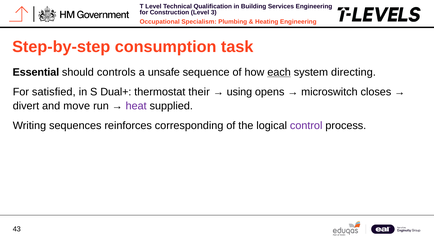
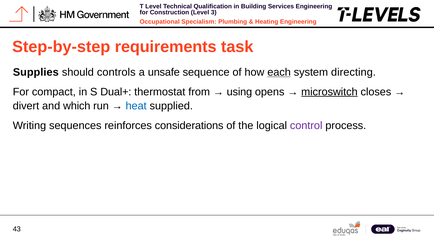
consumption: consumption -> requirements
Essential: Essential -> Supplies
satisfied: satisfied -> compact
their: their -> from
microswitch underline: none -> present
move: move -> which
heat colour: purple -> blue
corresponding: corresponding -> considerations
